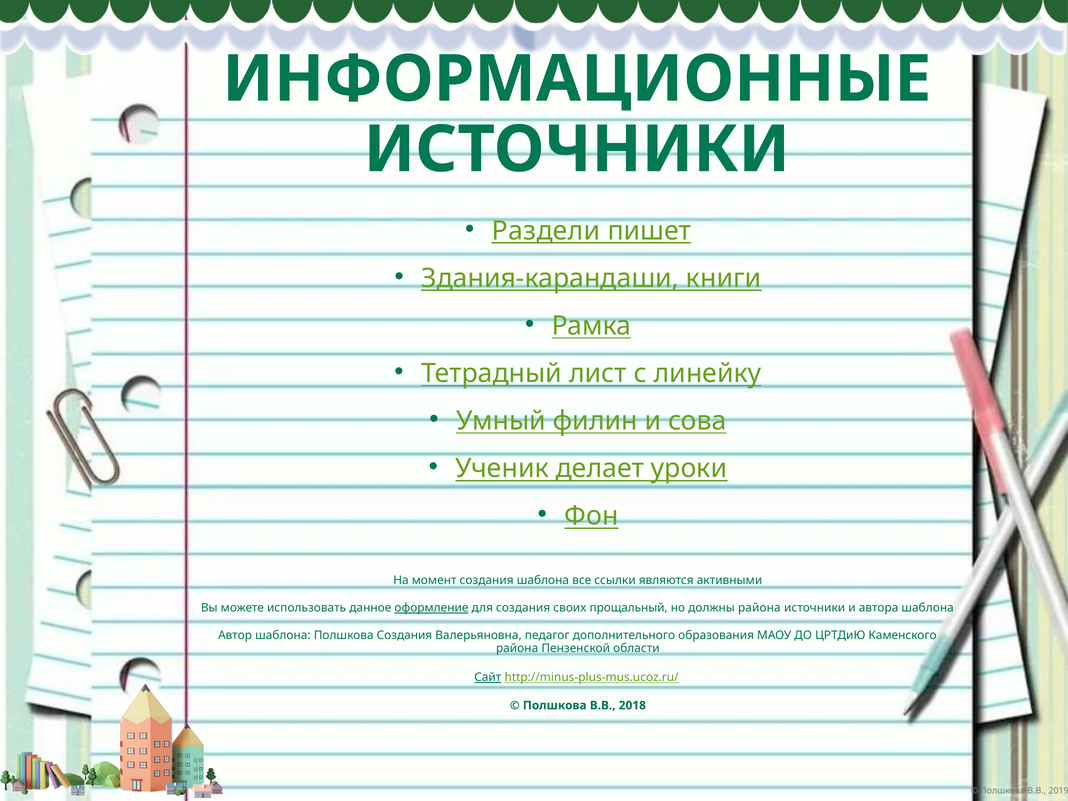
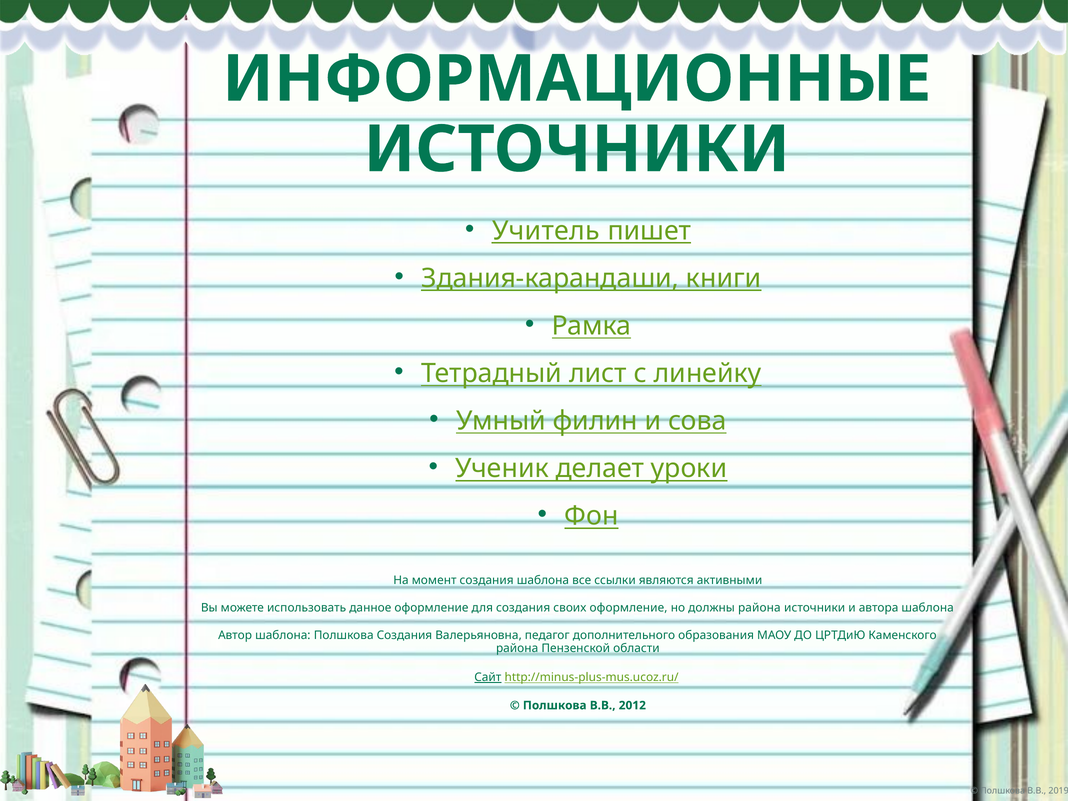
Раздели: Раздели -> Учитель
оформление at (431, 608) underline: present -> none
своих прощальный: прощальный -> оформление
2018: 2018 -> 2012
